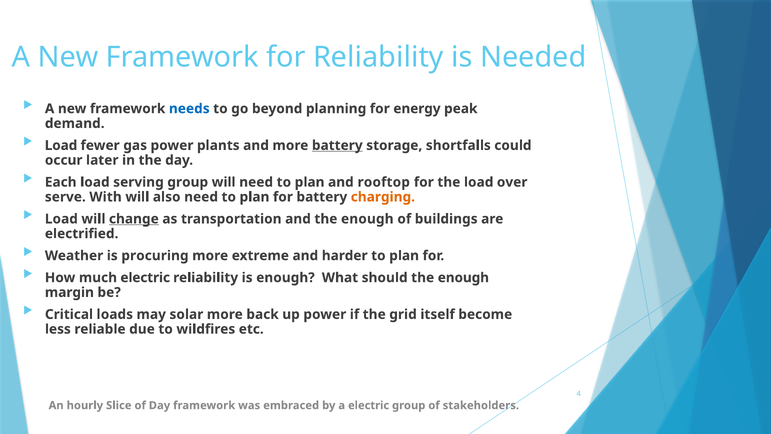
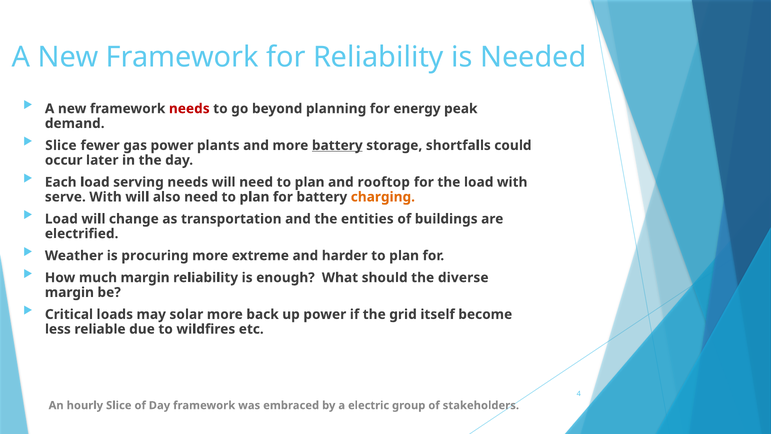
needs at (189, 109) colour: blue -> red
Load at (61, 145): Load -> Slice
serving group: group -> needs
load over: over -> with
change underline: present -> none
and the enough: enough -> entities
much electric: electric -> margin
should the enough: enough -> diverse
